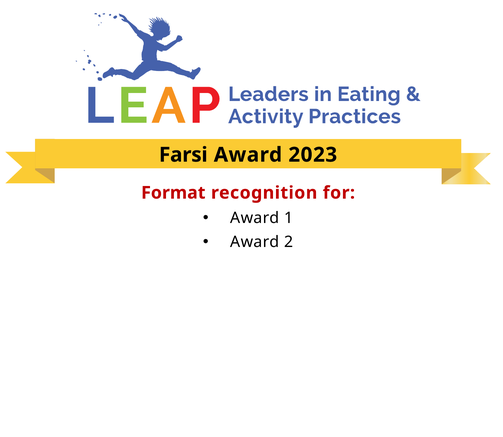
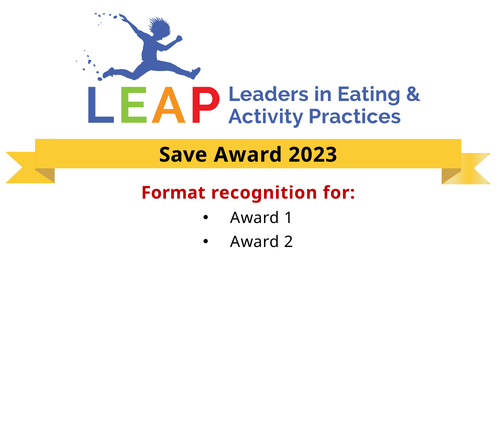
Farsi: Farsi -> Save
